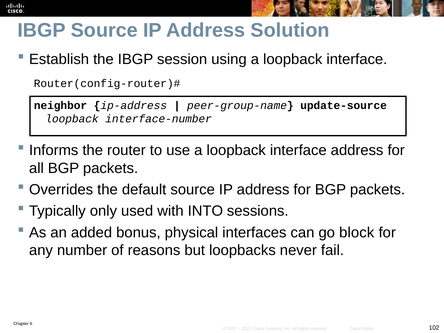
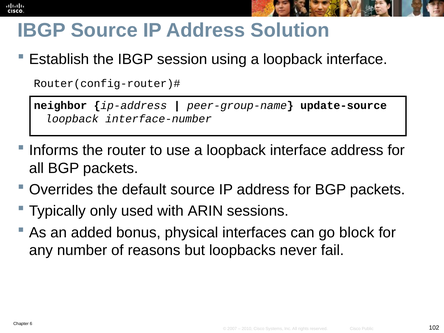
INTO: INTO -> ARIN
